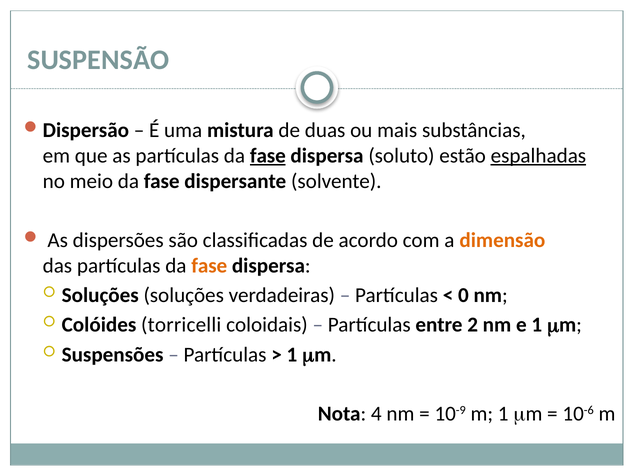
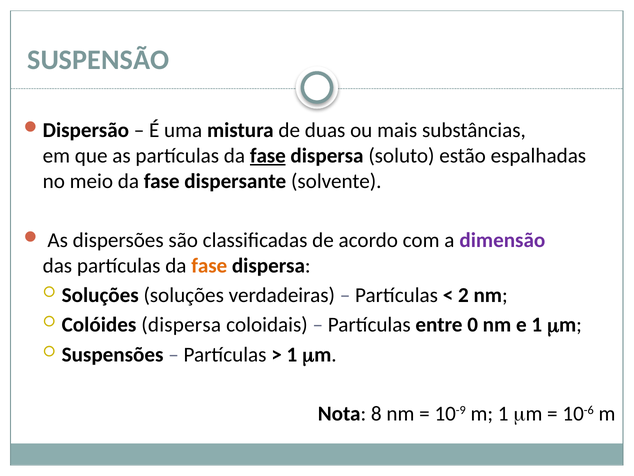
espalhadas underline: present -> none
dimensão colour: orange -> purple
0: 0 -> 2
Colóides torricelli: torricelli -> dispersa
2: 2 -> 0
4: 4 -> 8
